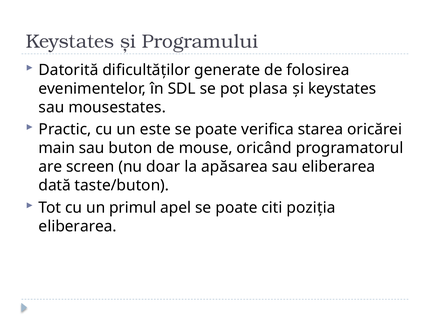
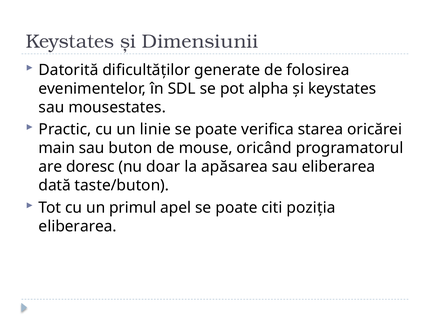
Programului: Programului -> Dimensiunii
plasa: plasa -> alpha
este: este -> linie
screen: screen -> doresc
